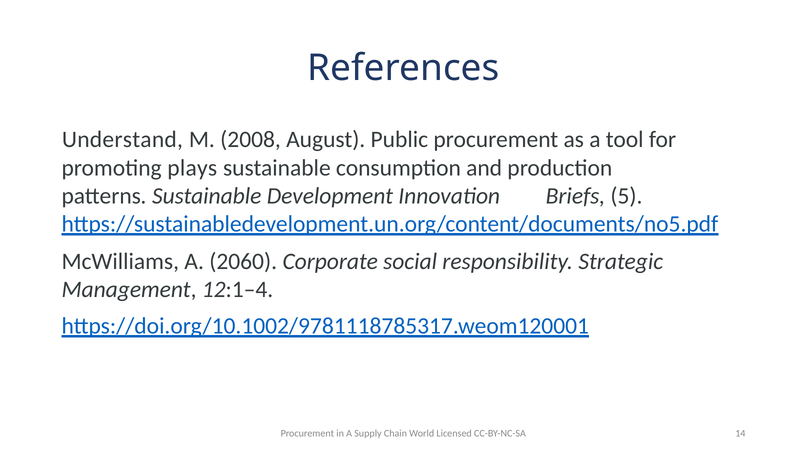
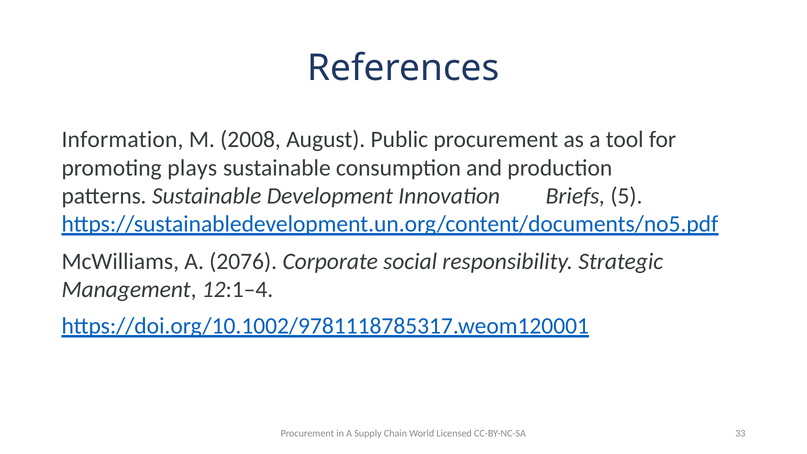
Understand: Understand -> Information
2060: 2060 -> 2076
14: 14 -> 33
